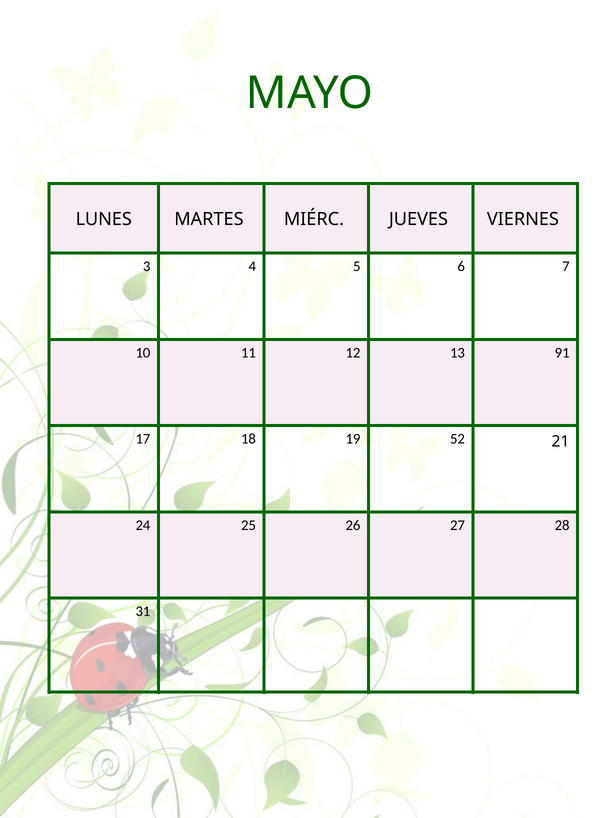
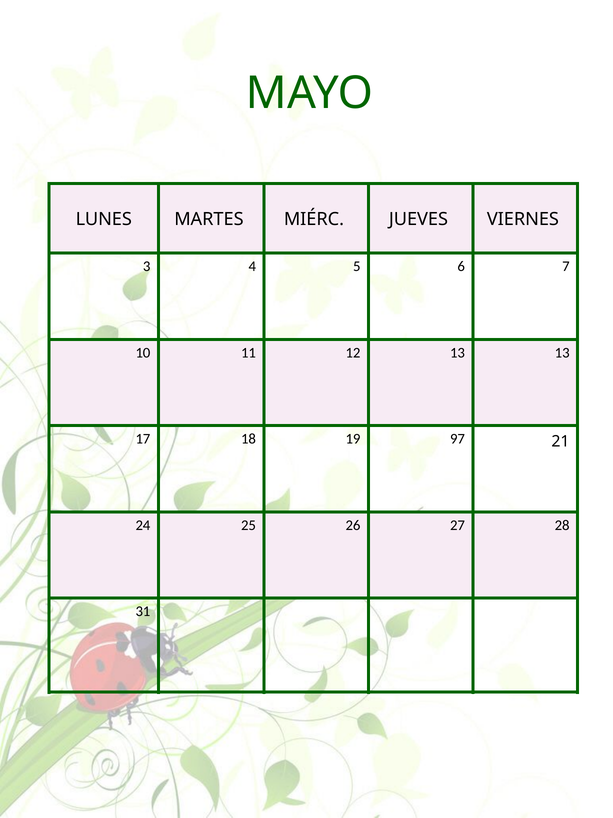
13 91: 91 -> 13
52: 52 -> 97
